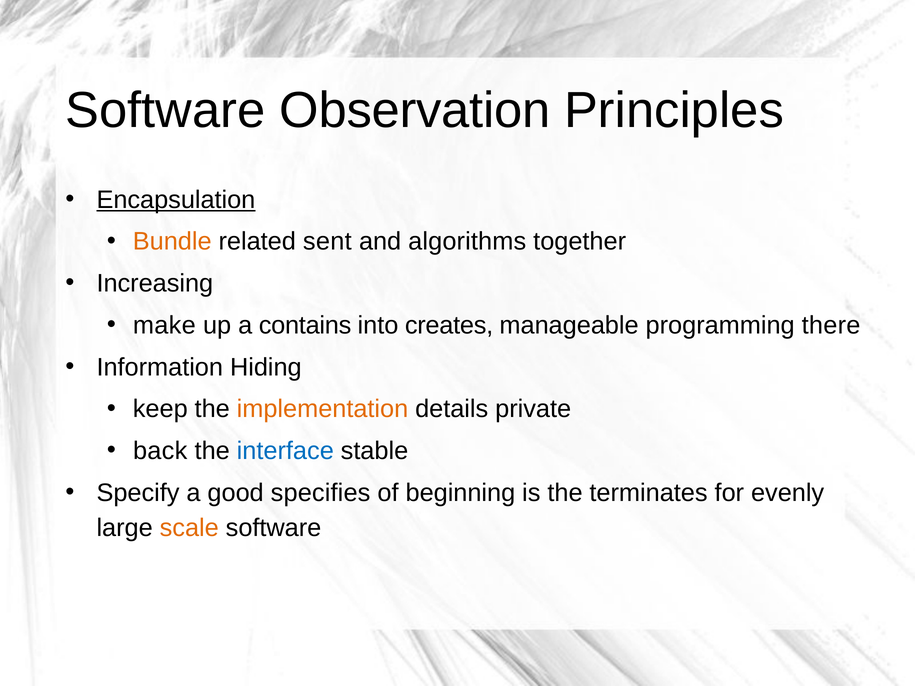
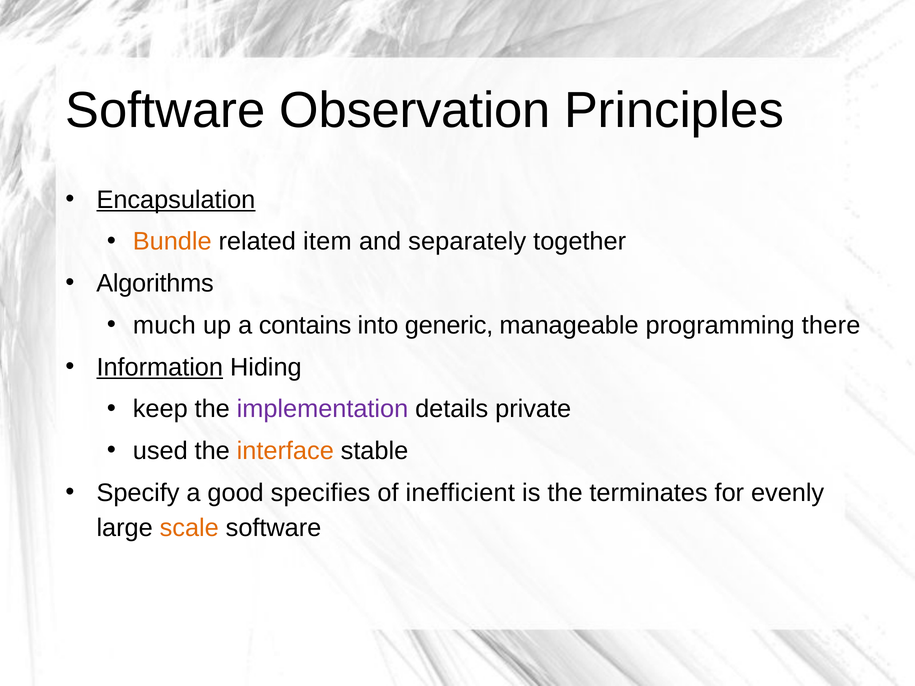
sent: sent -> item
algorithms: algorithms -> separately
Increasing: Increasing -> Algorithms
make: make -> much
creates: creates -> generic
Information underline: none -> present
implementation colour: orange -> purple
back: back -> used
interface colour: blue -> orange
beginning: beginning -> inefficient
